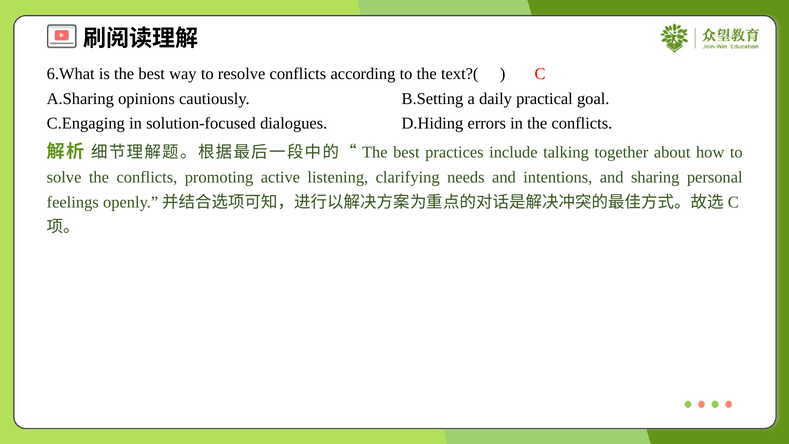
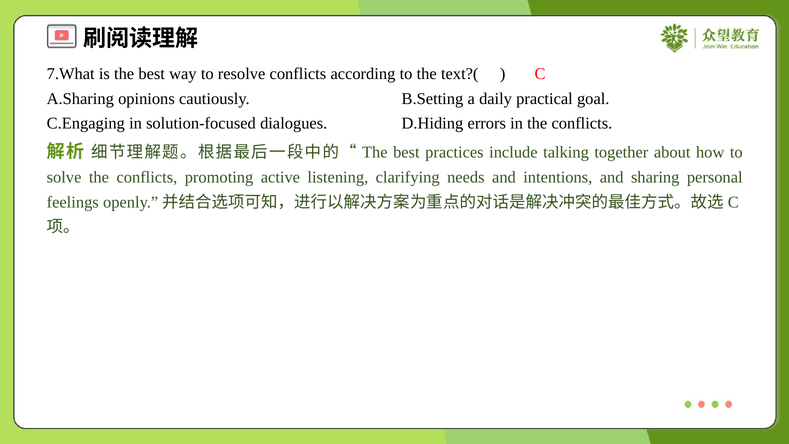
6.What: 6.What -> 7.What
